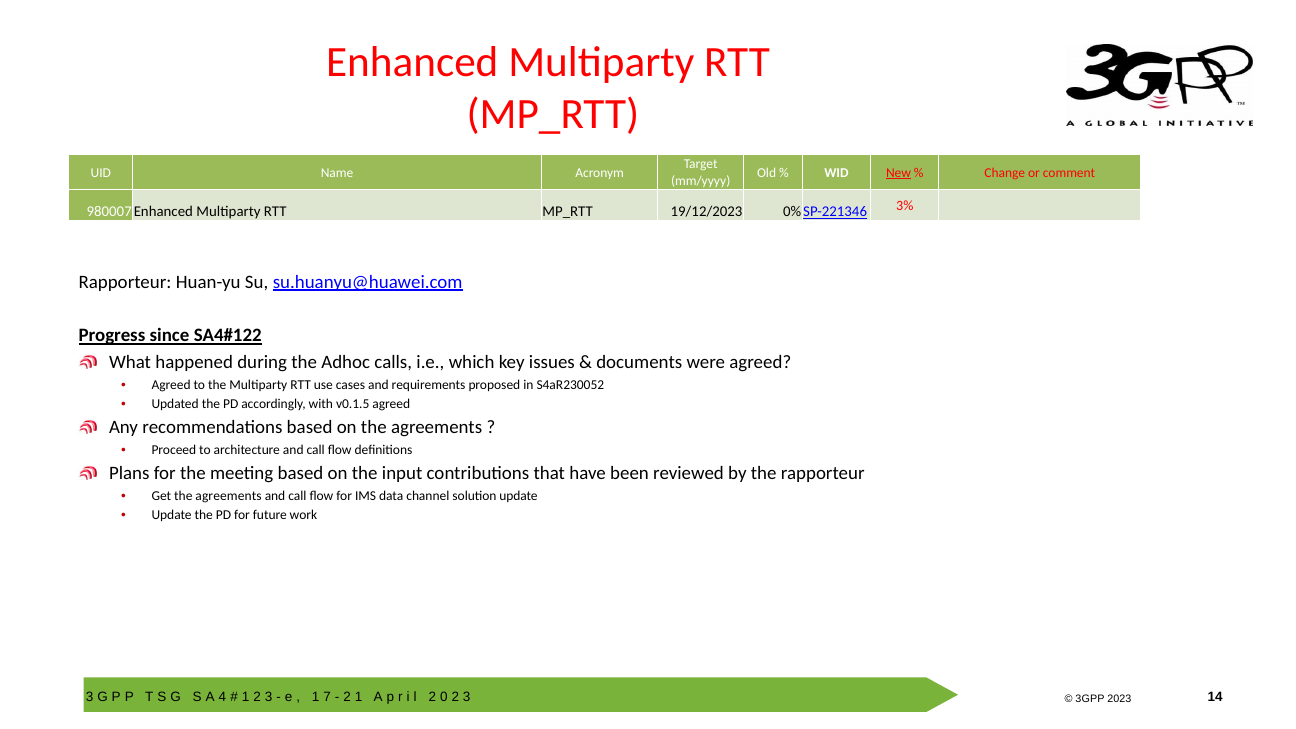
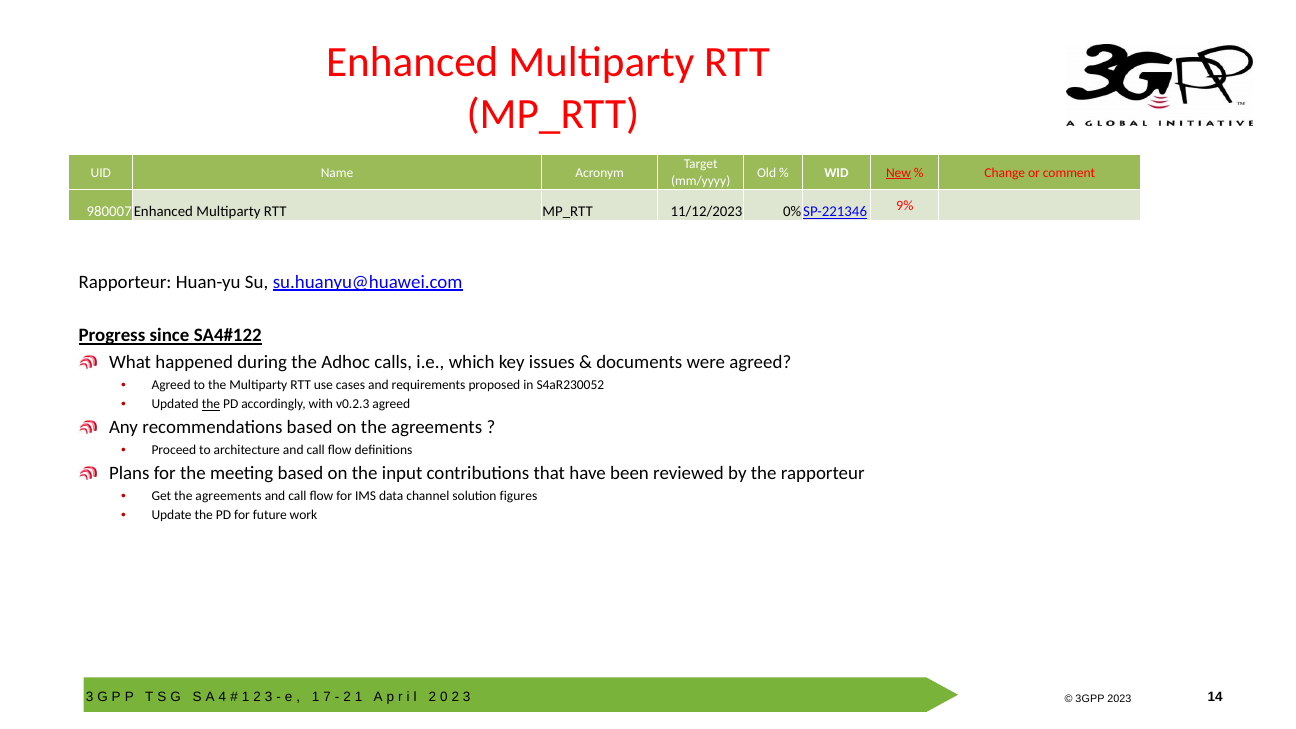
19/12/2023: 19/12/2023 -> 11/12/2023
3%: 3% -> 9%
the at (211, 405) underline: none -> present
v0.1.5: v0.1.5 -> v0.2.3
solution update: update -> figures
